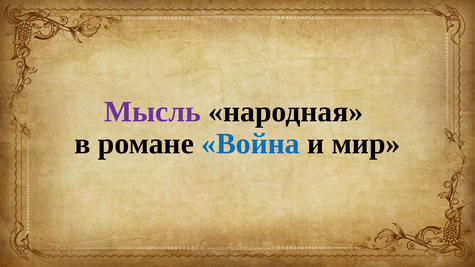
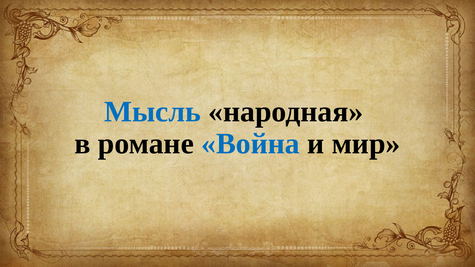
Мысль colour: purple -> blue
